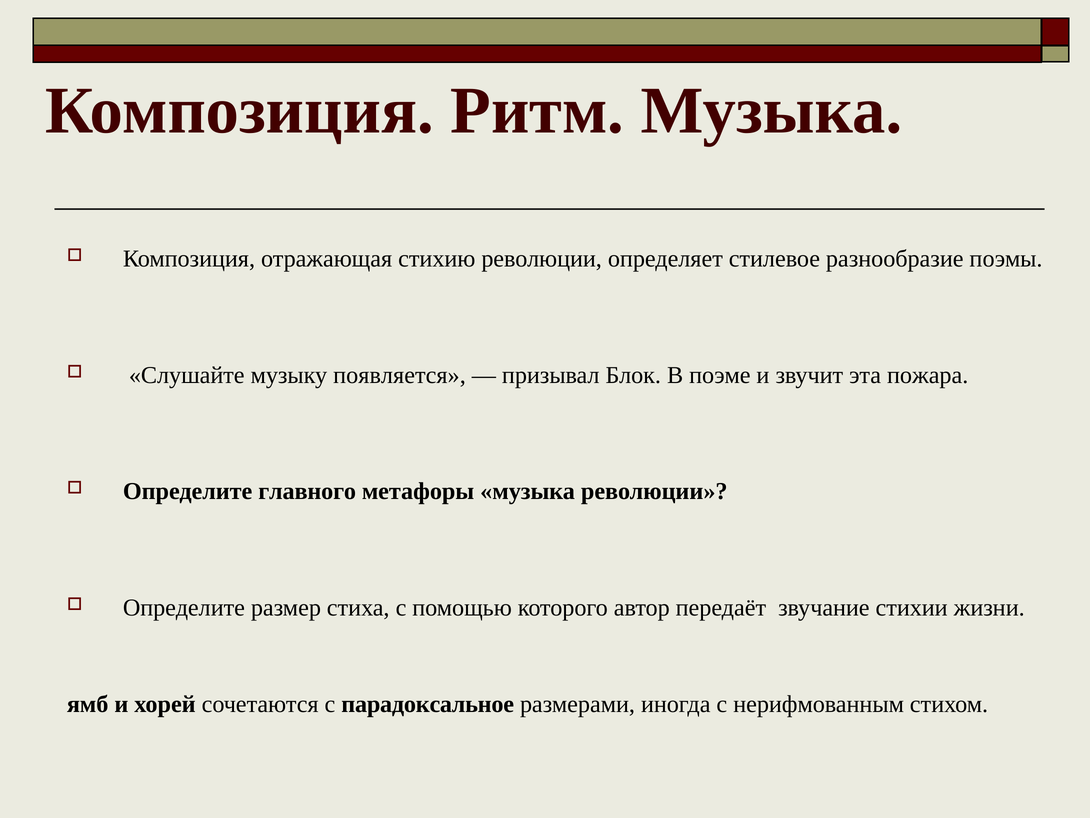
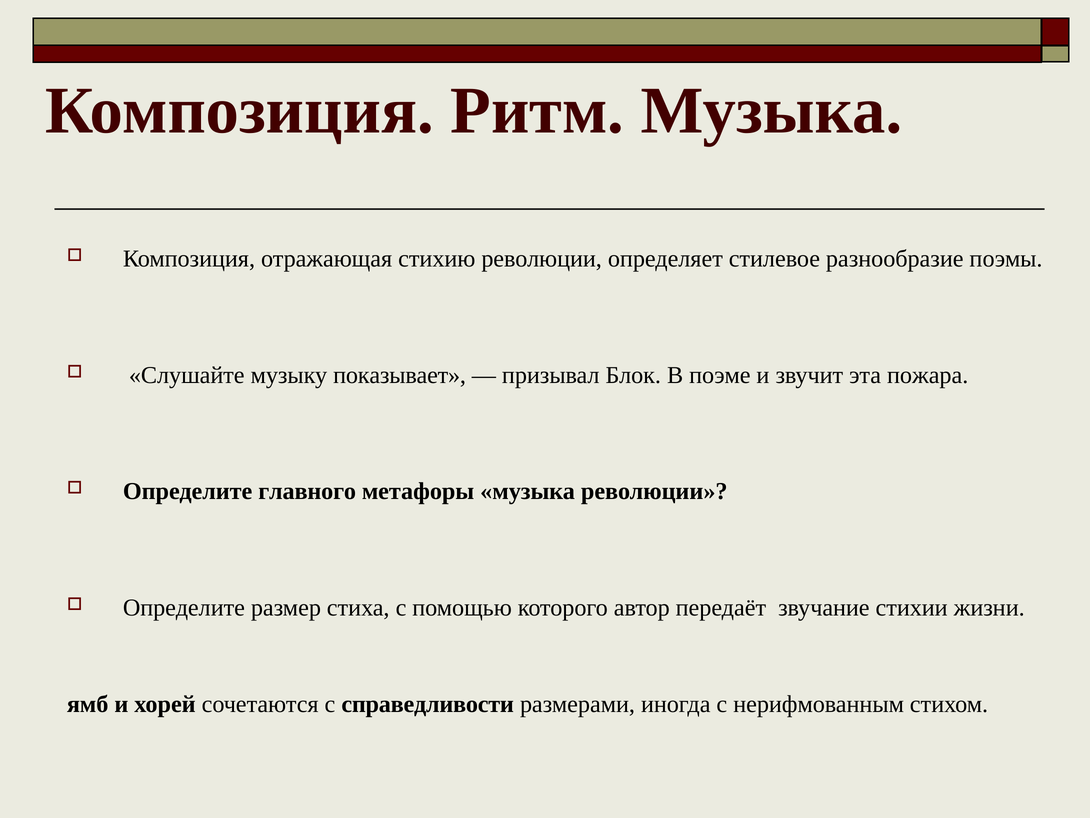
появляется: появляется -> показывает
парадоксальное: парадоксальное -> справедливости
